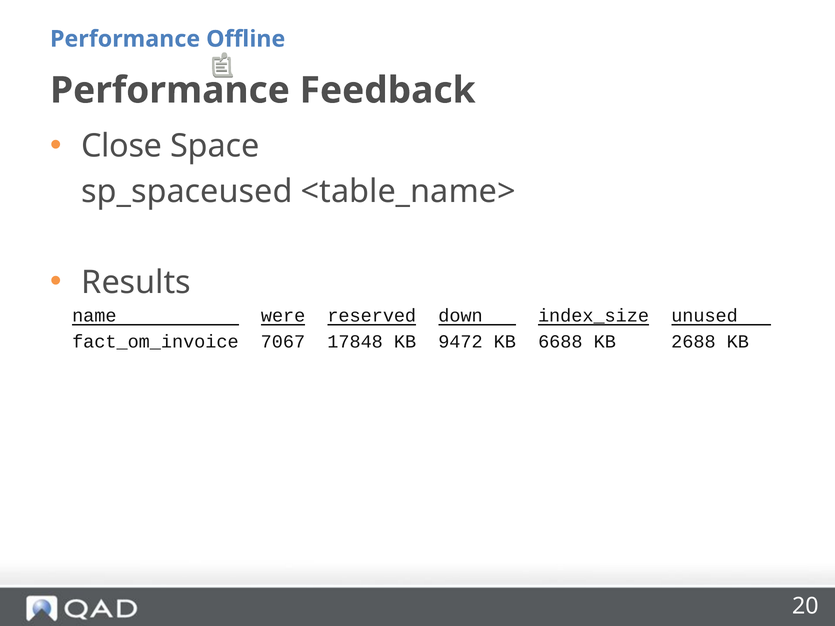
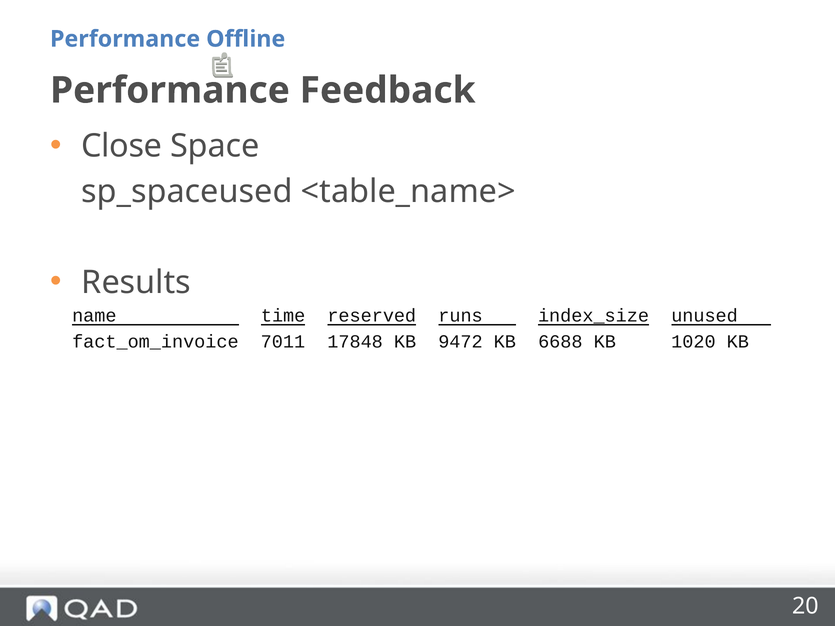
were: were -> time
down: down -> runs
7067: 7067 -> 7011
2688: 2688 -> 1020
